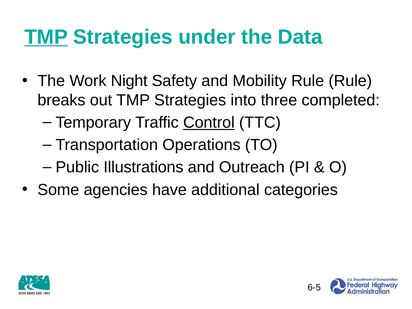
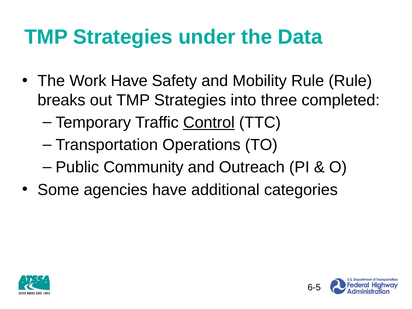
TMP at (46, 37) underline: present -> none
Work Night: Night -> Have
Illustrations: Illustrations -> Community
